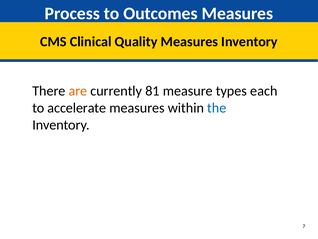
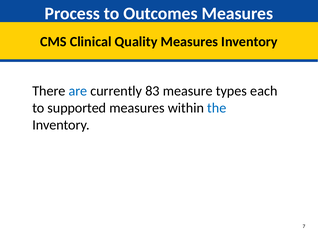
are colour: orange -> blue
81: 81 -> 83
accelerate: accelerate -> supported
